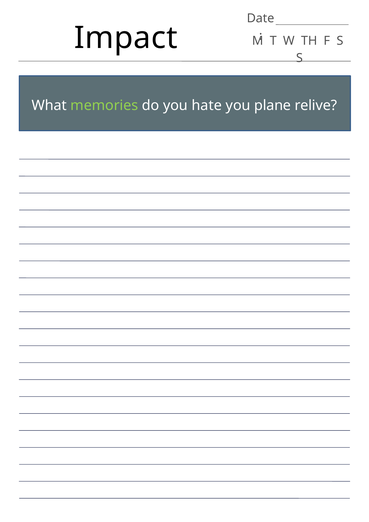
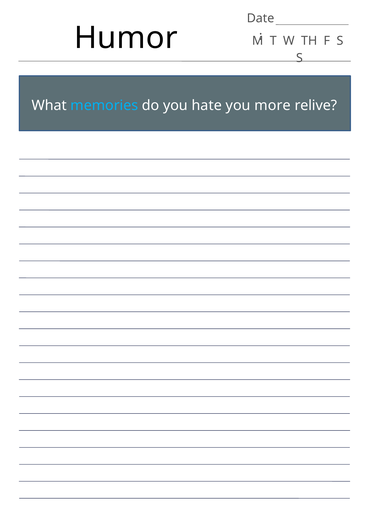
Impact: Impact -> Humor
memories colour: light green -> light blue
plane: plane -> more
